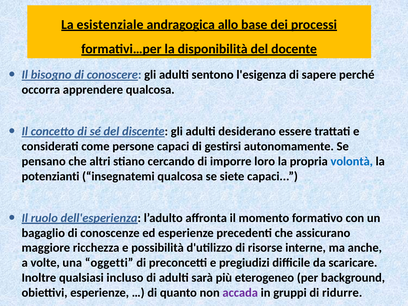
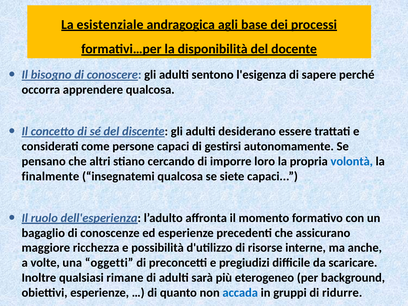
allo: allo -> agli
potenzianti: potenzianti -> finalmente
incluso: incluso -> rimane
accada colour: purple -> blue
